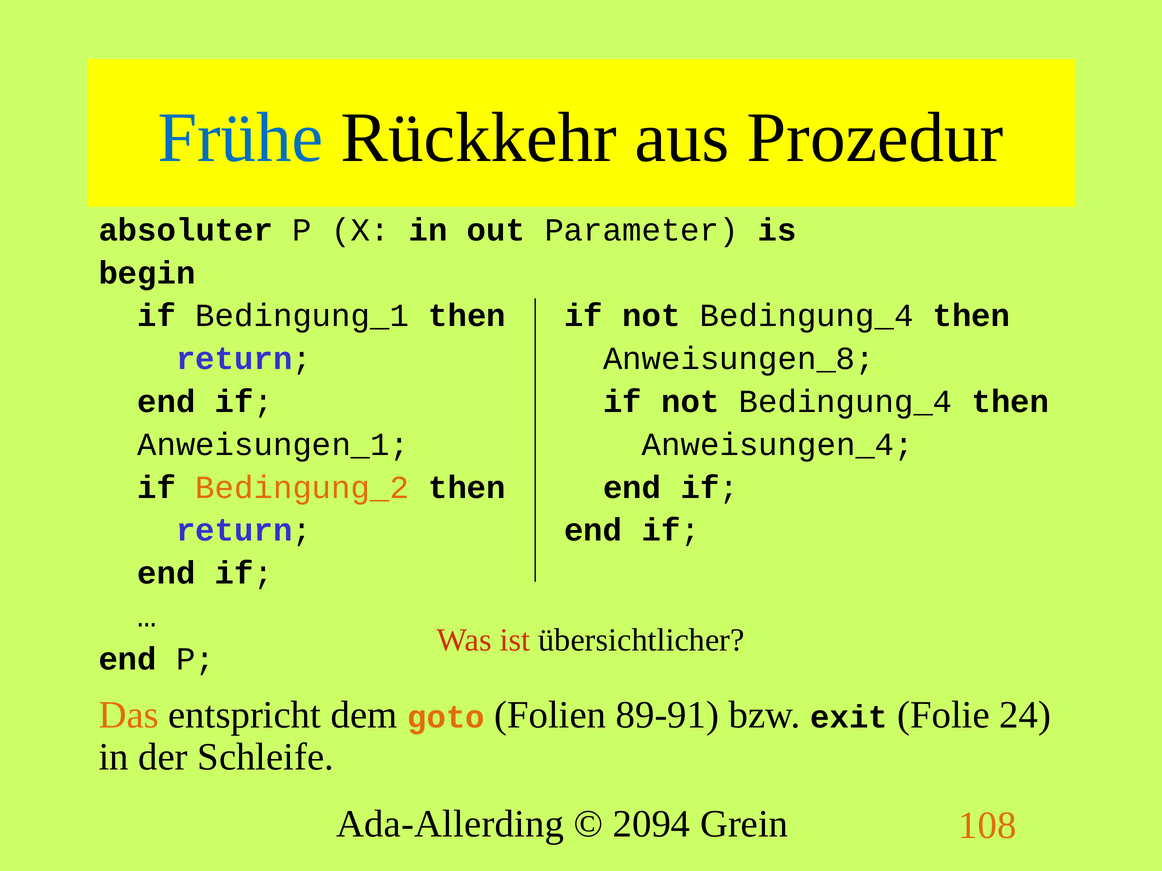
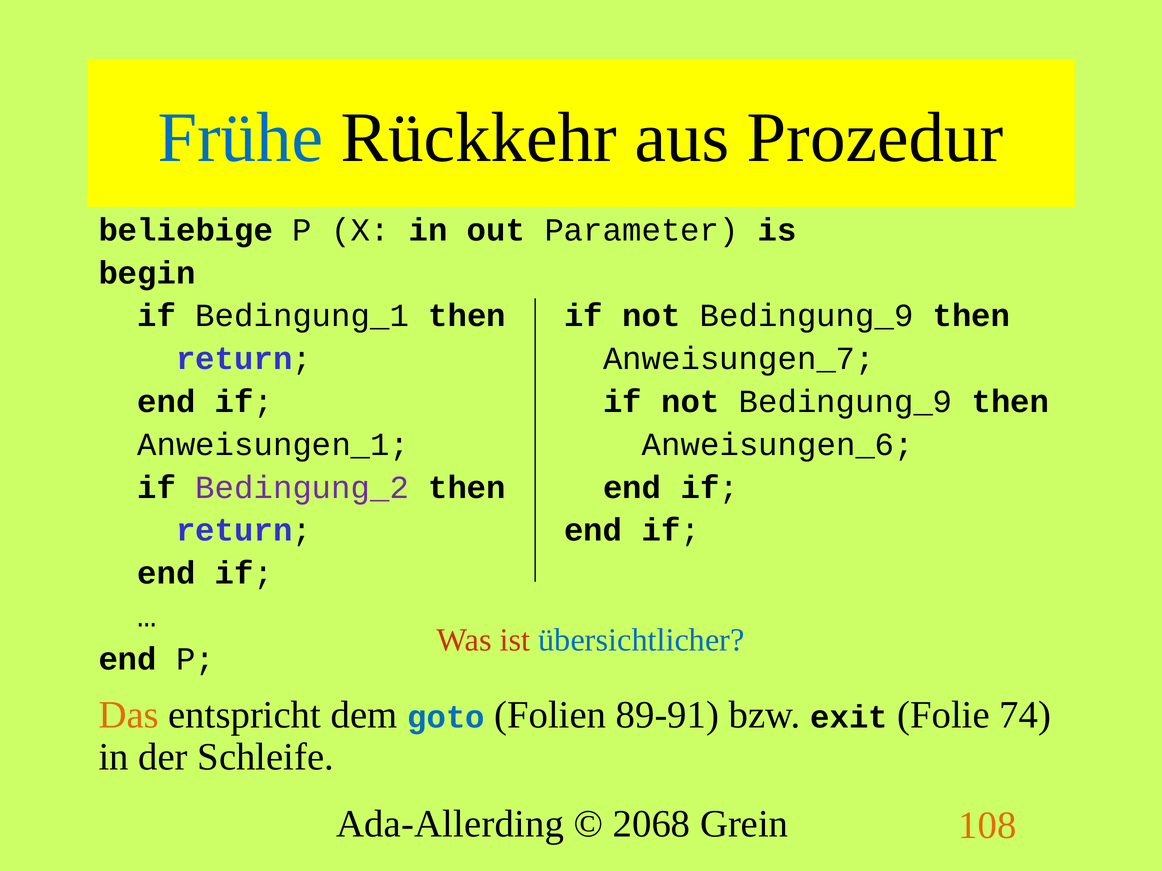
absoluter: absoluter -> beliebige
then if not Bedingung_4: Bedingung_4 -> Bedingung_9
Anweisungen_8: Anweisungen_8 -> Anweisungen_7
if if not Bedingung_4: Bedingung_4 -> Bedingung_9
Anweisungen_4: Anweisungen_4 -> Anweisungen_6
Bedingung_2 colour: orange -> purple
übersichtlicher colour: black -> blue
goto colour: orange -> blue
24: 24 -> 74
2094: 2094 -> 2068
